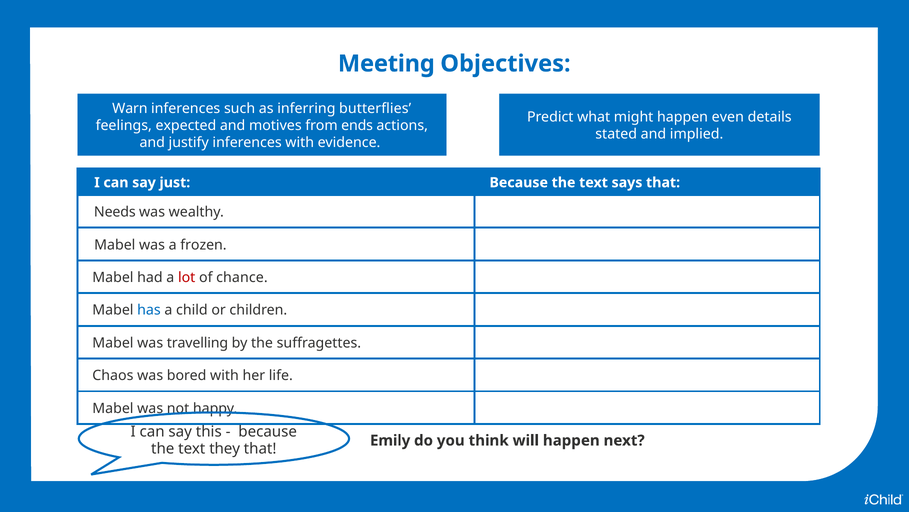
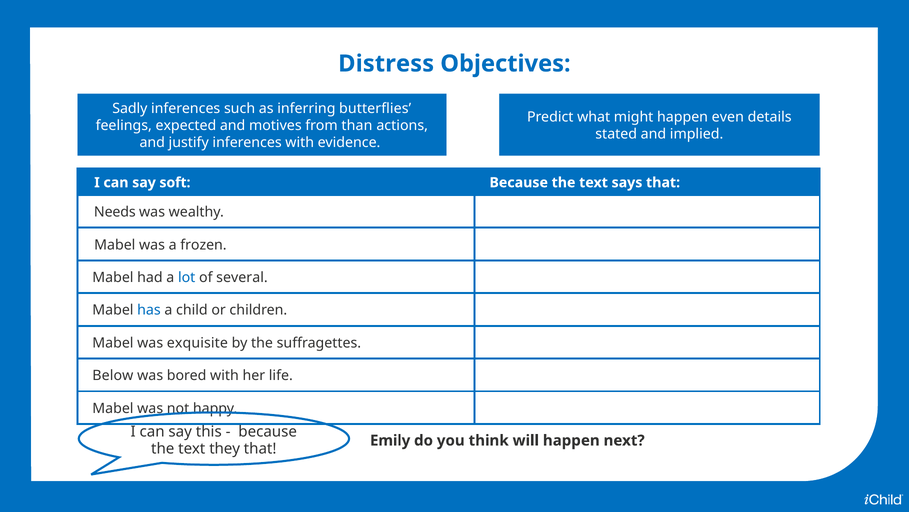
Meeting: Meeting -> Distress
Warn: Warn -> Sadly
ends: ends -> than
just: just -> soft
lot colour: red -> blue
chance: chance -> several
travelling: travelling -> exquisite
Chaos: Chaos -> Below
